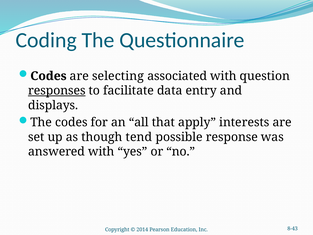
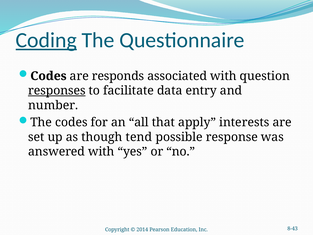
Coding underline: none -> present
selecting: selecting -> responds
displays: displays -> number
